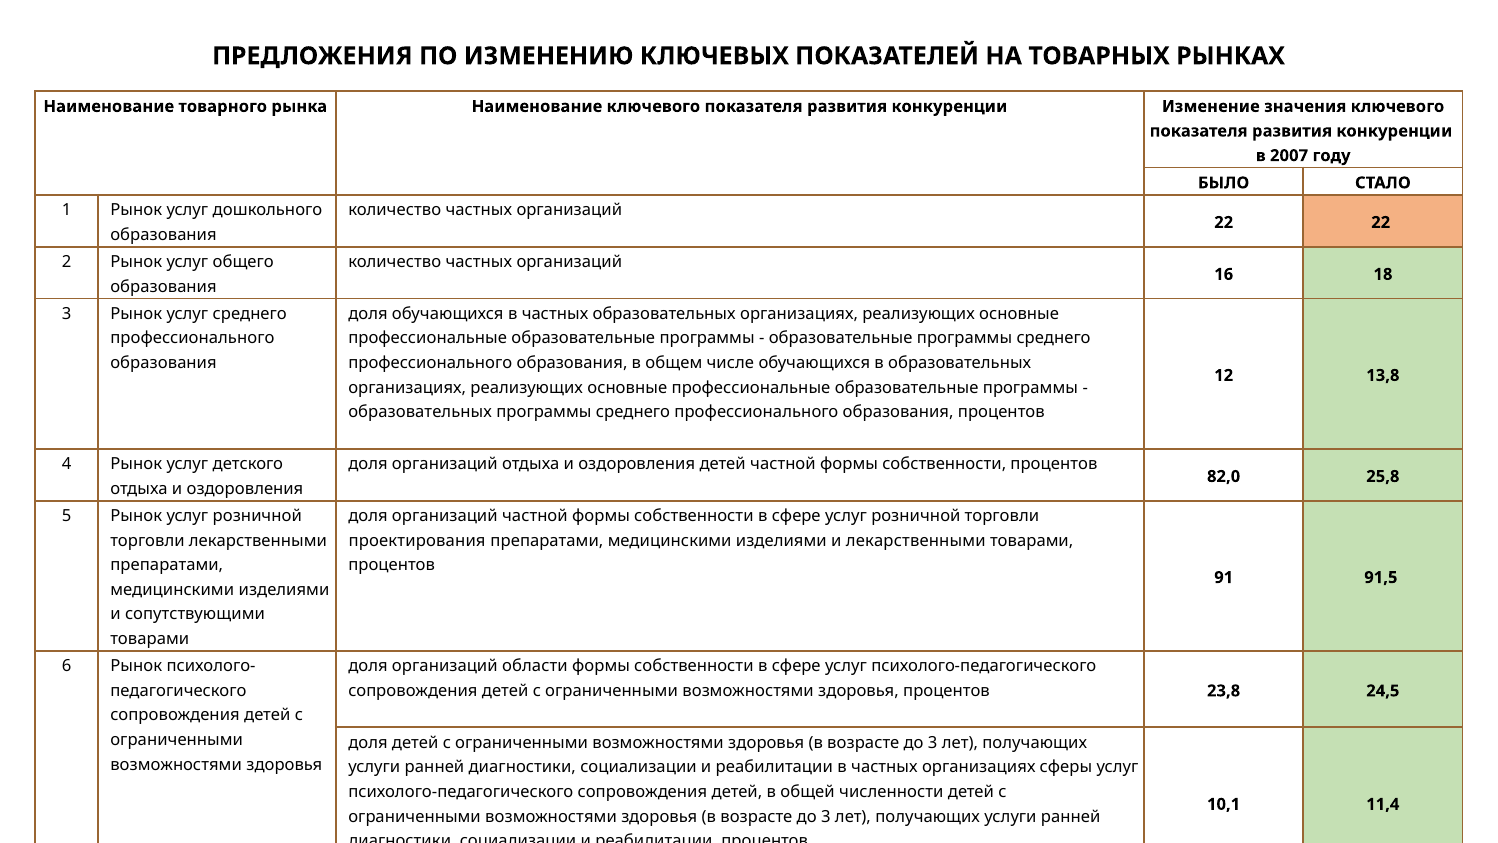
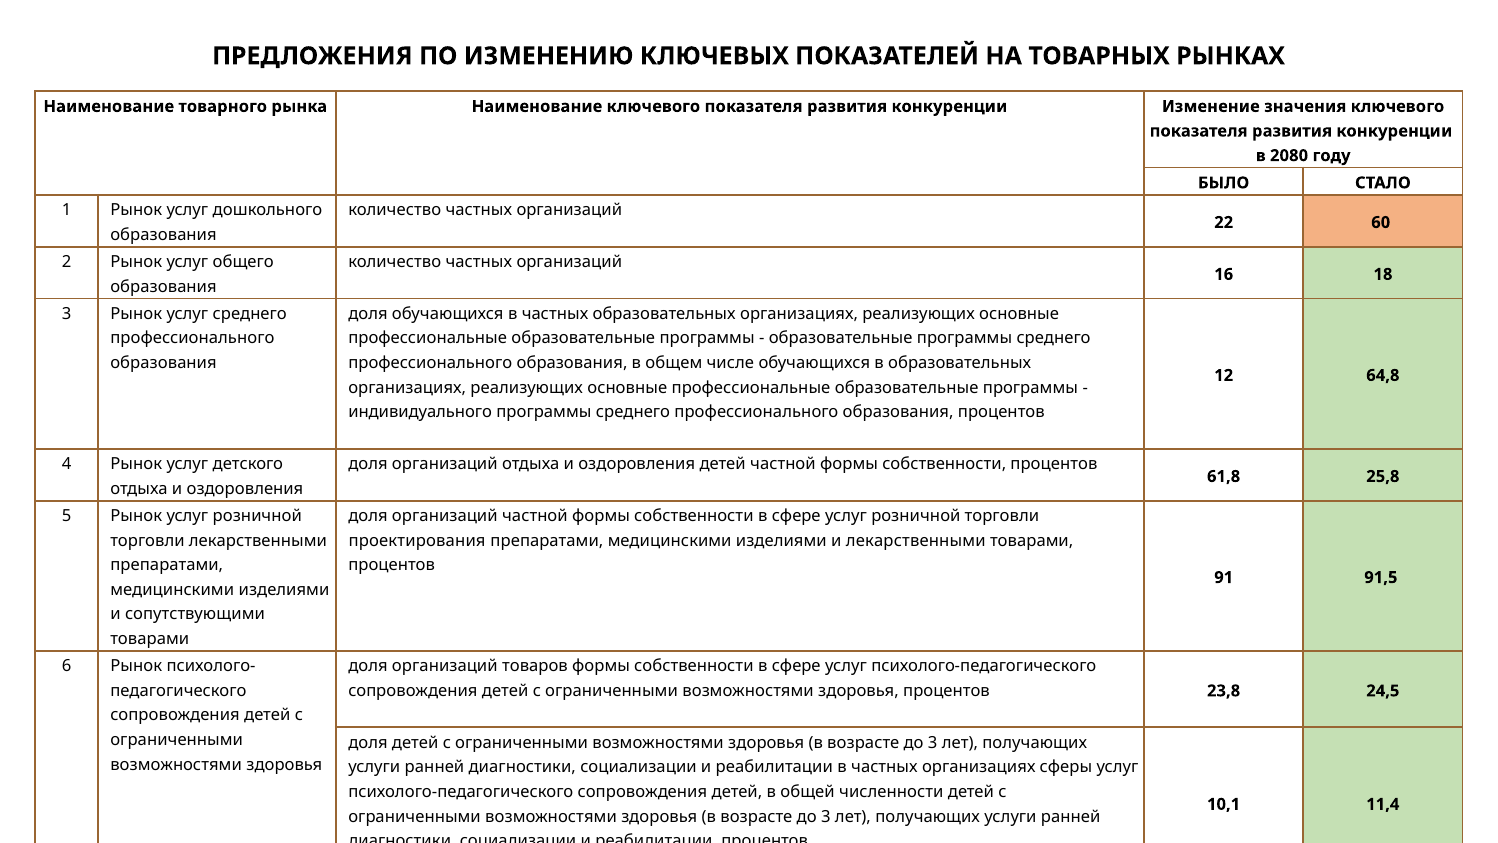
2007: 2007 -> 2080
22 22: 22 -> 60
13,8: 13,8 -> 64,8
образовательных at (420, 412): образовательных -> индивидуального
82,0: 82,0 -> 61,8
области: области -> товаров
